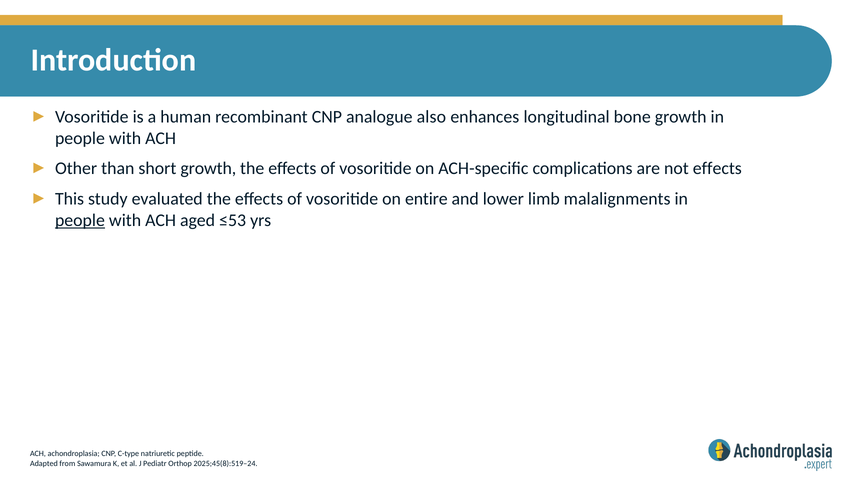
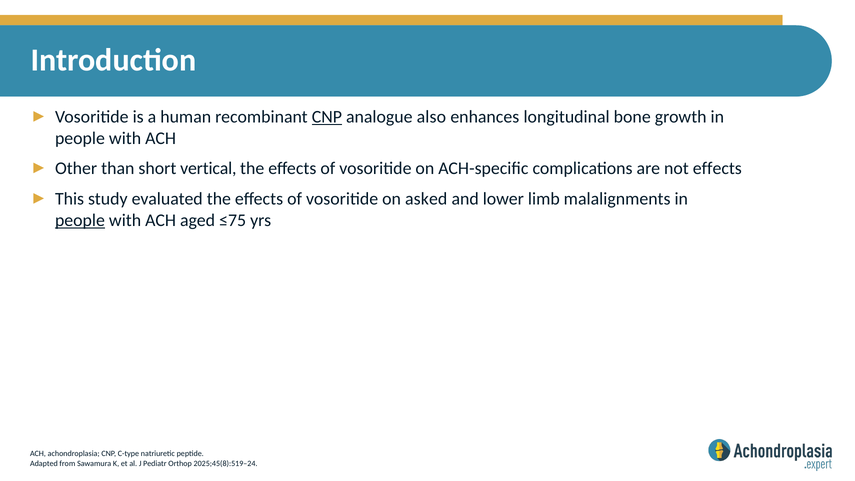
CNP at (327, 117) underline: none -> present
short growth: growth -> vertical
entire: entire -> asked
≤53: ≤53 -> ≤75
